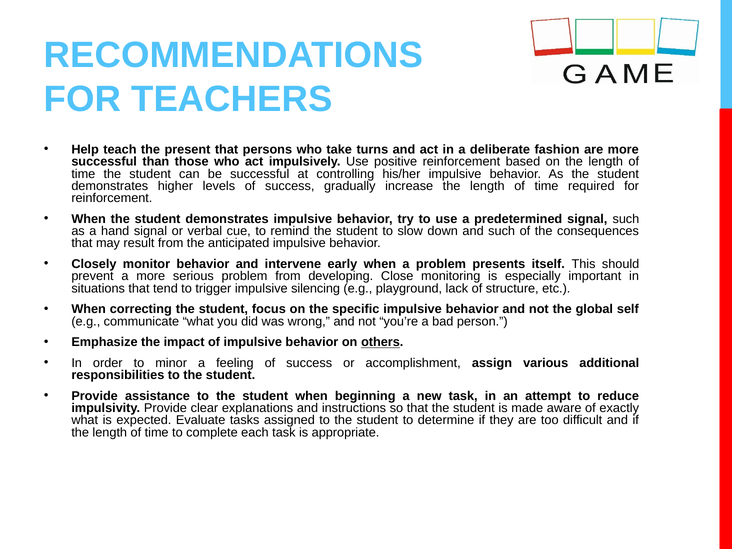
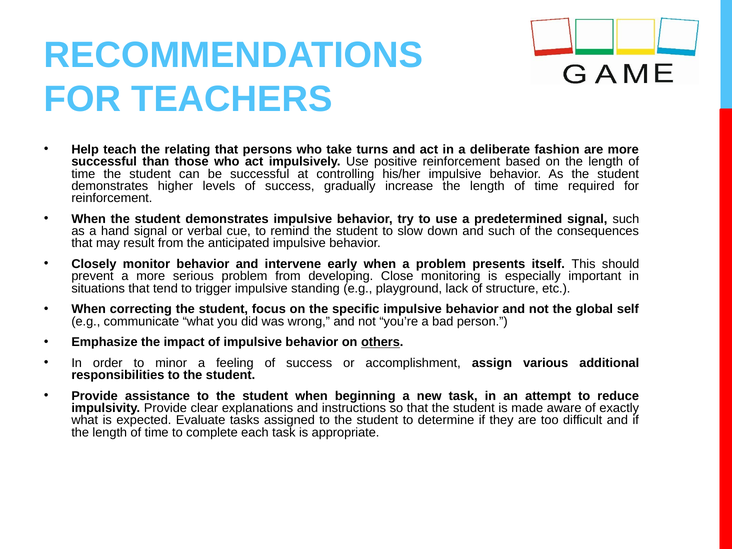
present: present -> relating
silencing: silencing -> standing
